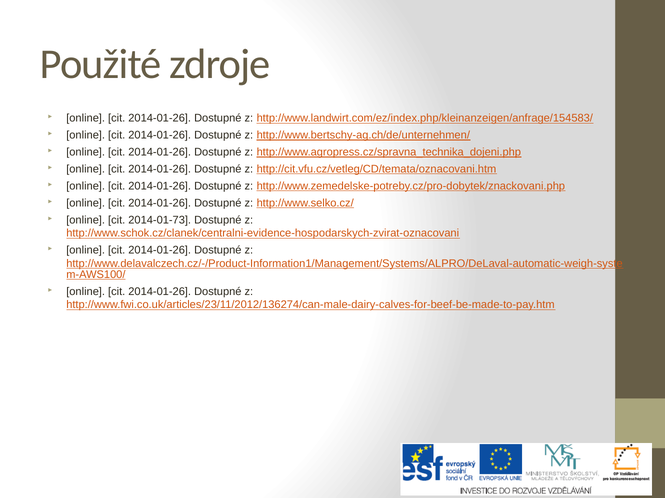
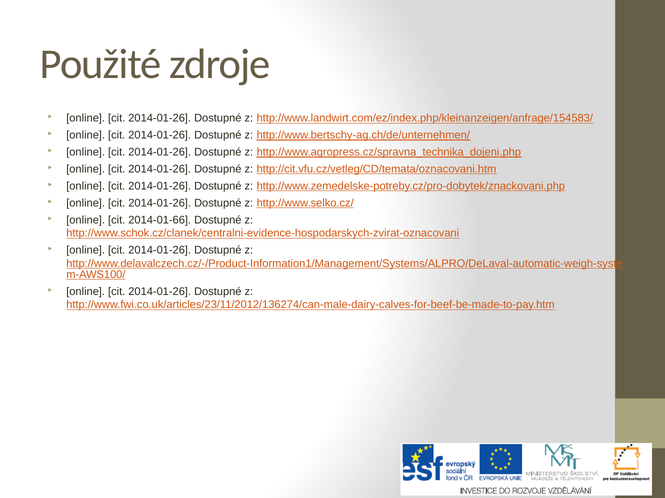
2014-01-73: 2014-01-73 -> 2014-01-66
